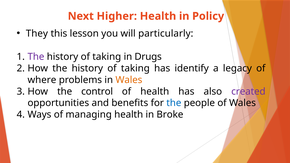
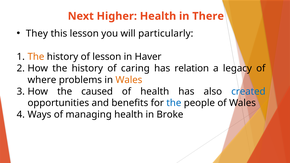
Policy: Policy -> There
The at (36, 57) colour: purple -> orange
taking at (107, 57): taking -> lesson
Drugs: Drugs -> Haver
taking at (135, 68): taking -> caring
identify: identify -> relation
control: control -> caused
created colour: purple -> blue
